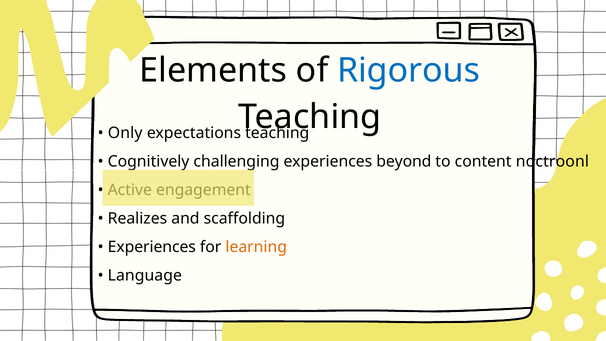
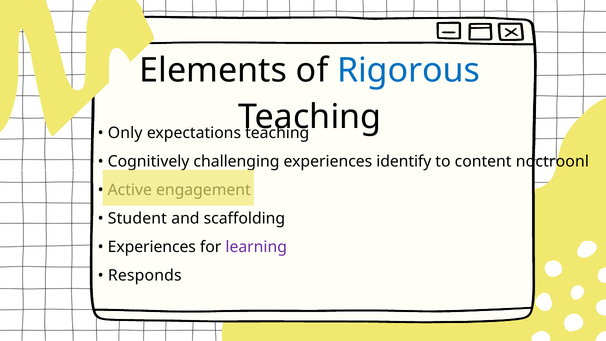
beyond: beyond -> identify
Realizes: Realizes -> Student
learning colour: orange -> purple
Language: Language -> Responds
